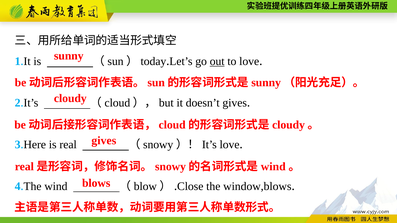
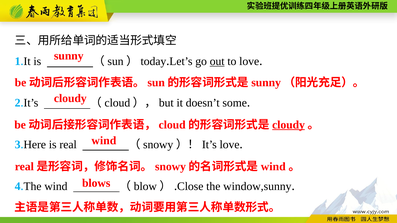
doesn’t gives: gives -> some
cloudy at (288, 125) underline: none -> present
gives at (104, 141): gives -> wind
window,blows: window,blows -> window,sunny
